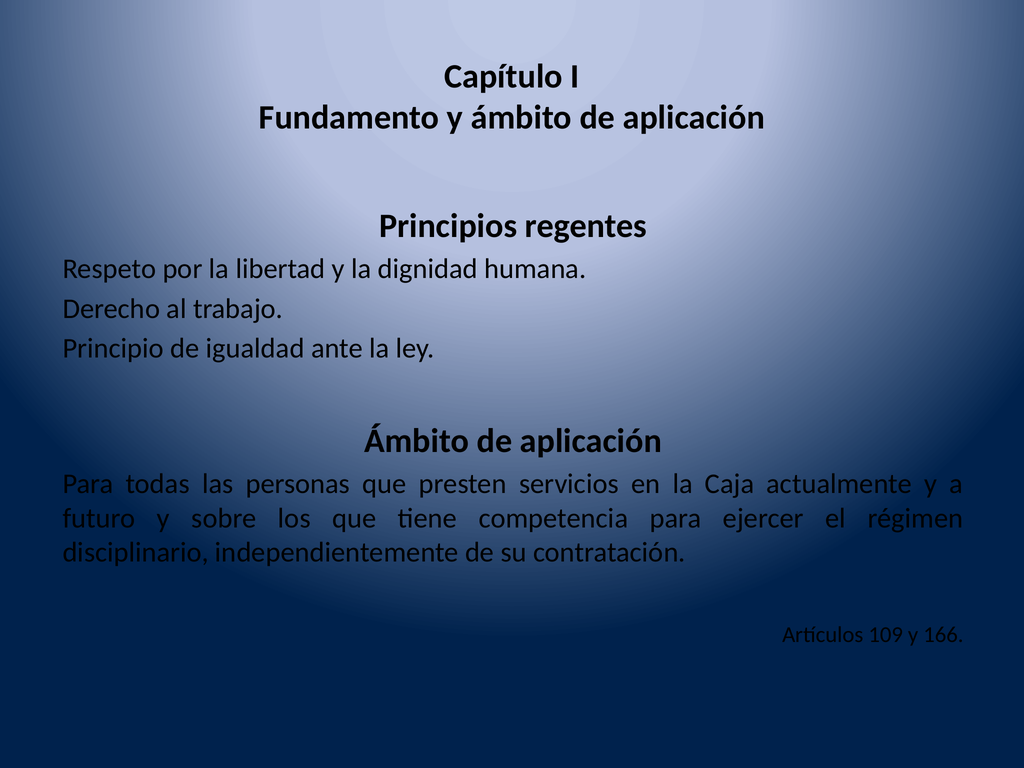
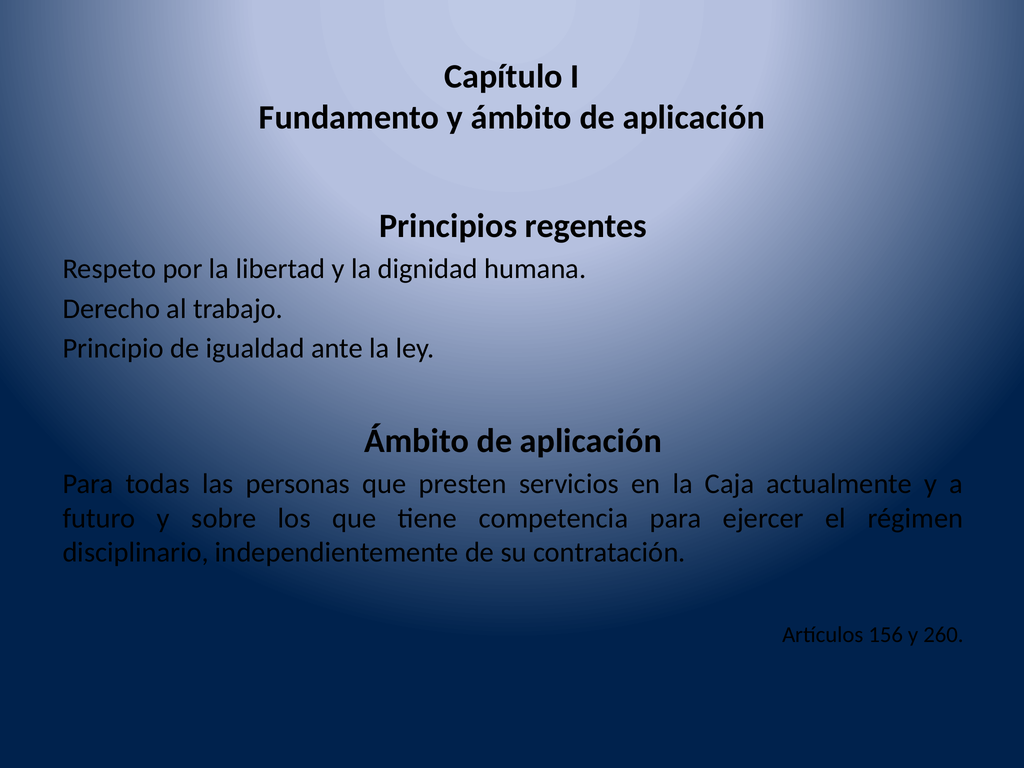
109: 109 -> 156
166: 166 -> 260
